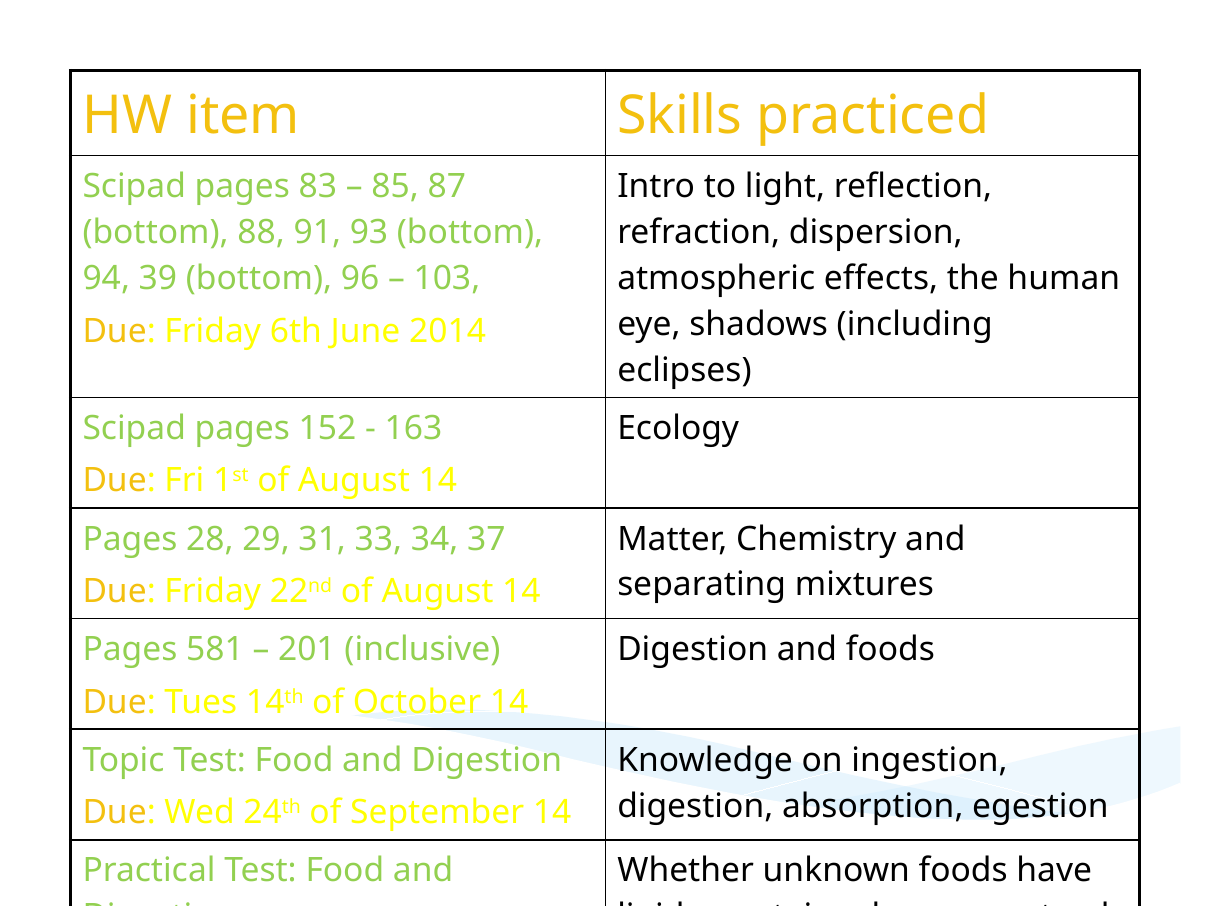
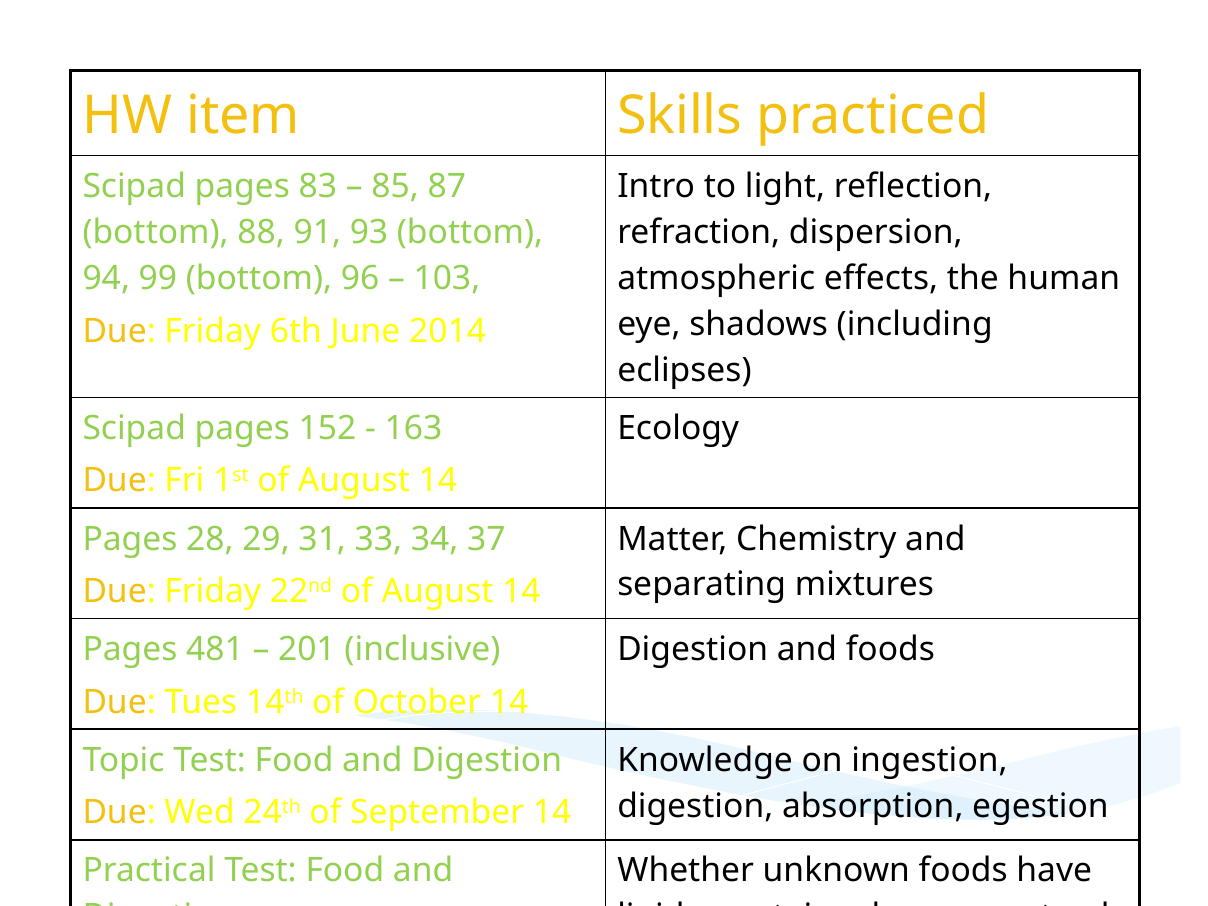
39: 39 -> 99
581: 581 -> 481
